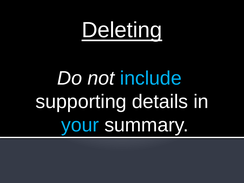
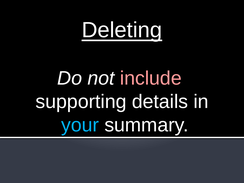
include colour: light blue -> pink
